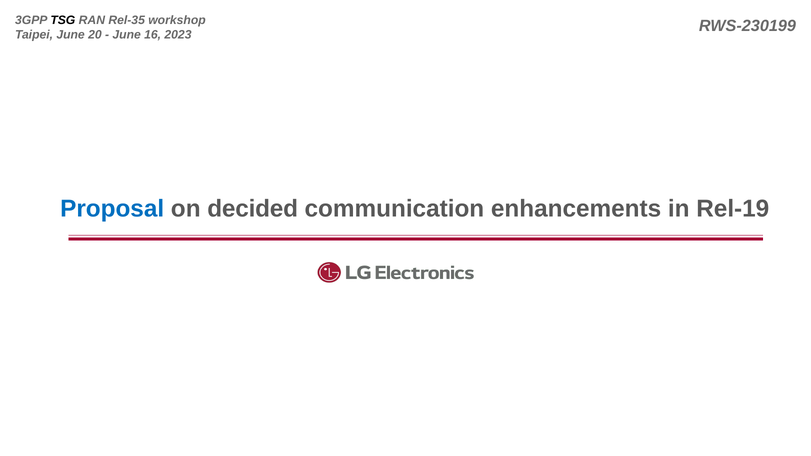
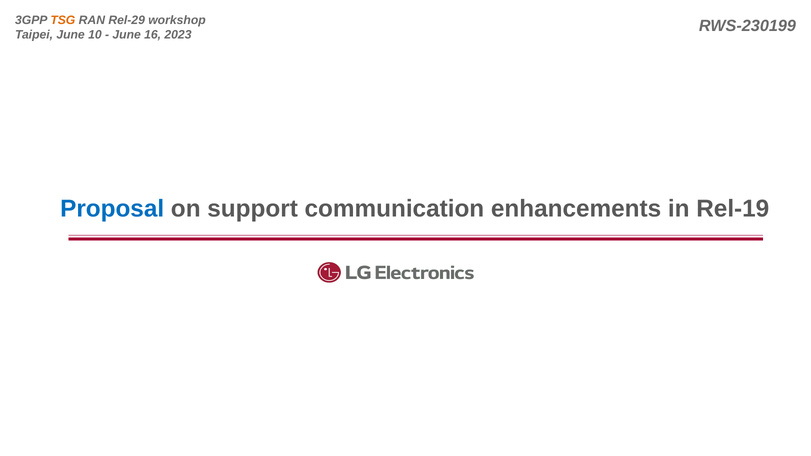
TSG colour: black -> orange
Rel-35: Rel-35 -> Rel-29
20: 20 -> 10
decided: decided -> support
